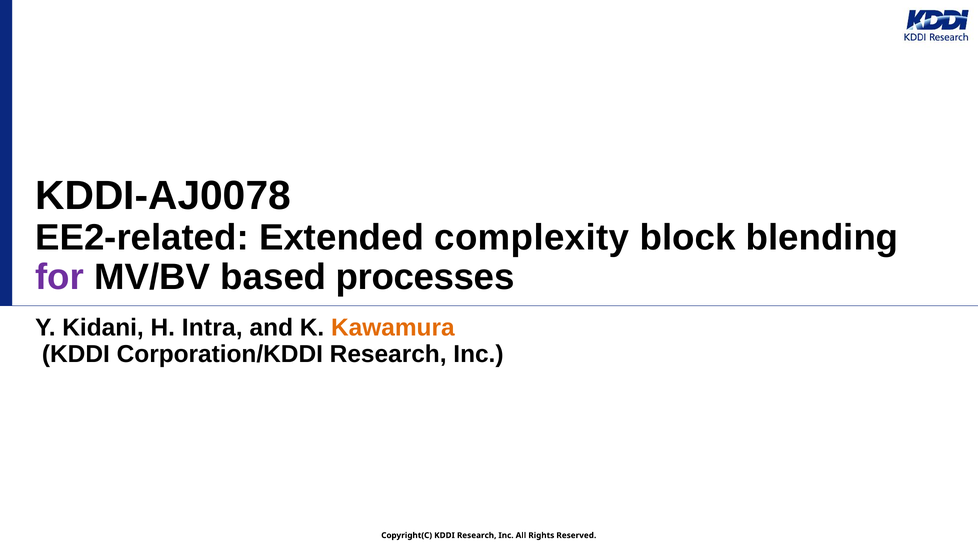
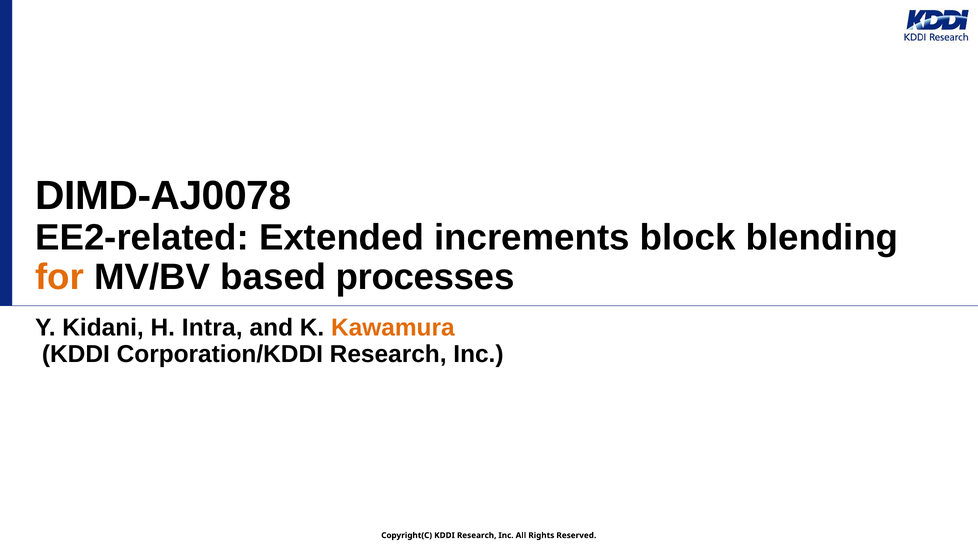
KDDI-AJ0078: KDDI-AJ0078 -> DIMD-AJ0078
complexity: complexity -> increments
for colour: purple -> orange
